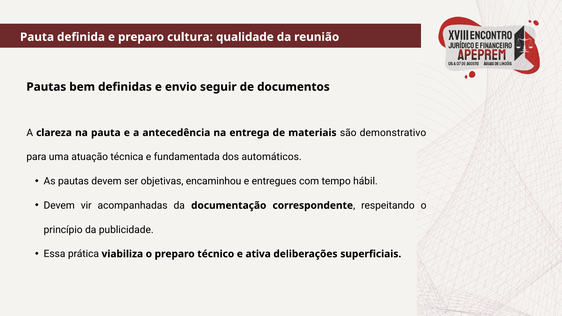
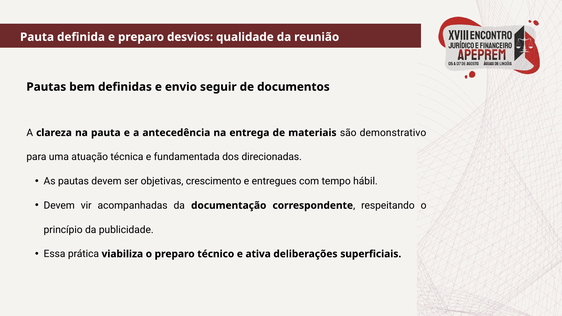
cultura: cultura -> desvios
automáticos: automáticos -> direcionadas
encaminhou: encaminhou -> crescimento
